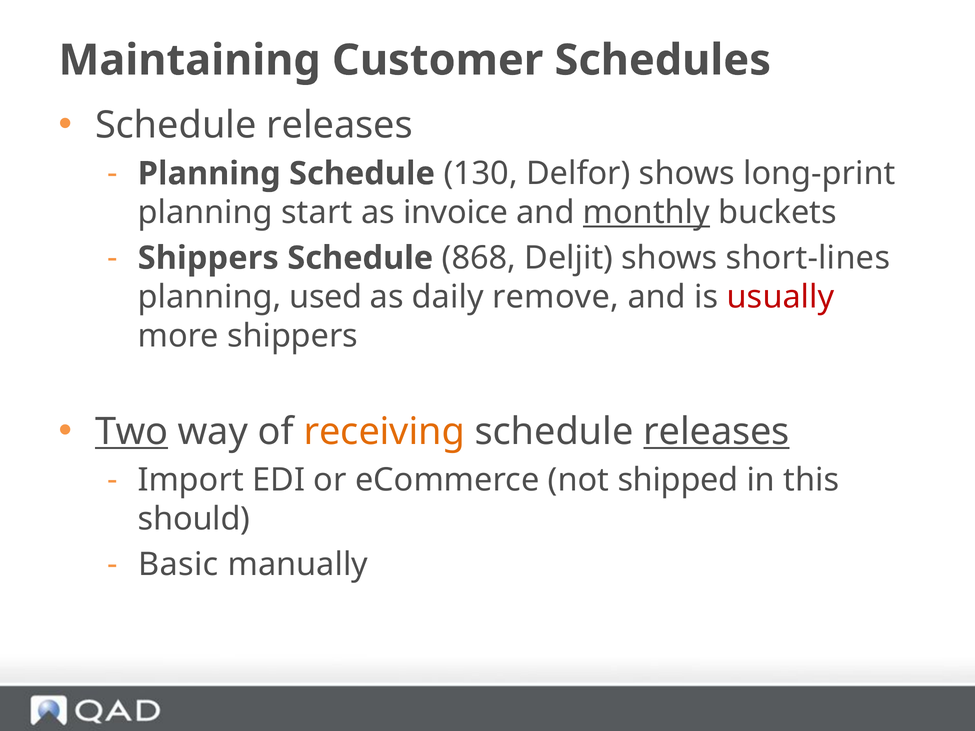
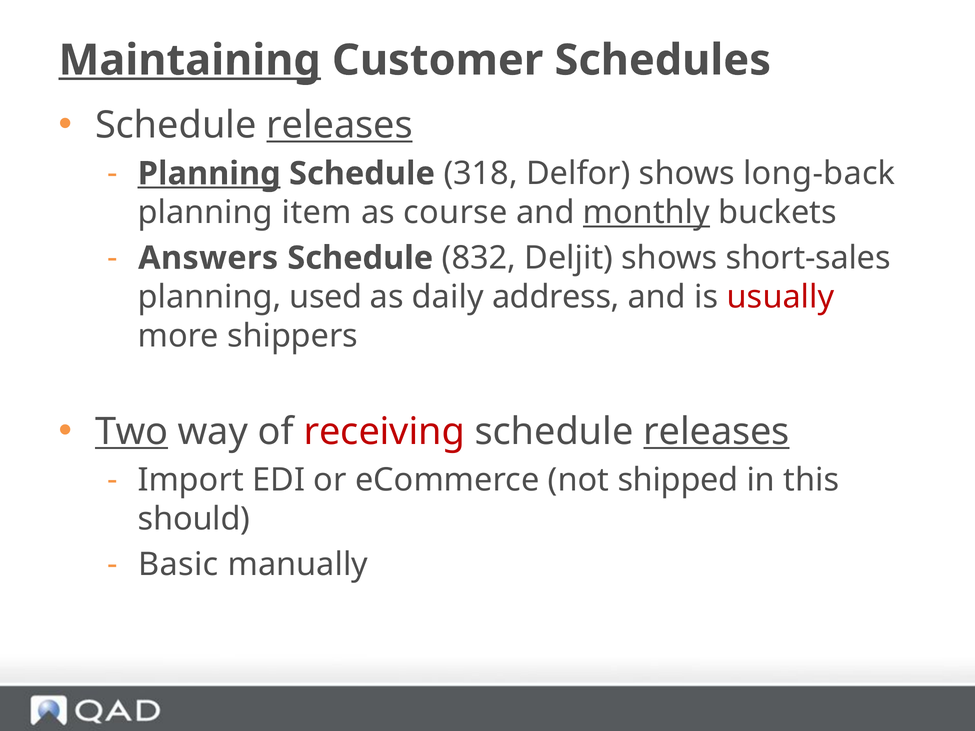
Maintaining underline: none -> present
releases at (340, 125) underline: none -> present
Planning at (209, 174) underline: none -> present
130: 130 -> 318
long-print: long-print -> long-back
start: start -> item
invoice: invoice -> course
Shippers at (208, 258): Shippers -> Answers
868: 868 -> 832
short-lines: short-lines -> short-sales
remove: remove -> address
receiving colour: orange -> red
